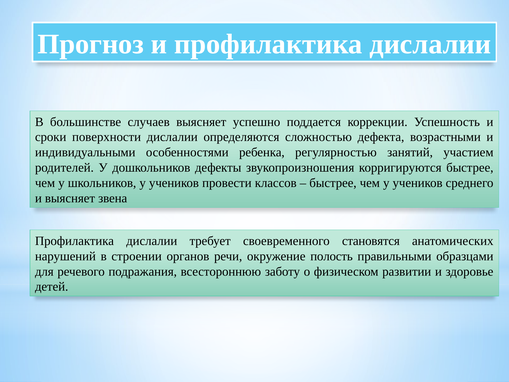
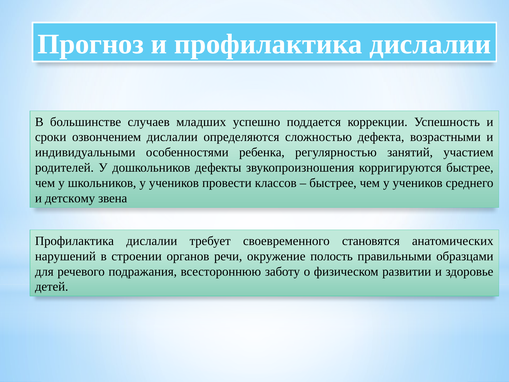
случаев выясняет: выясняет -> младших
поверхности: поверхности -> озвончением
и выясняет: выясняет -> детскому
